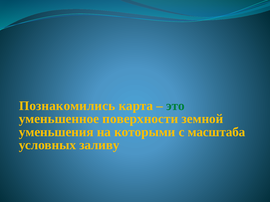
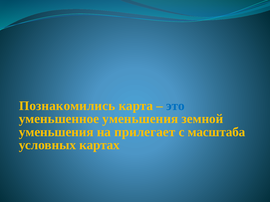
это colour: green -> blue
уменьшенное поверхности: поверхности -> уменьшения
которыми: которыми -> прилегает
заливу: заливу -> картах
